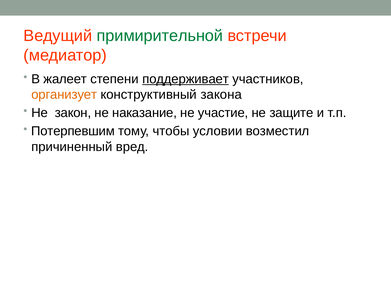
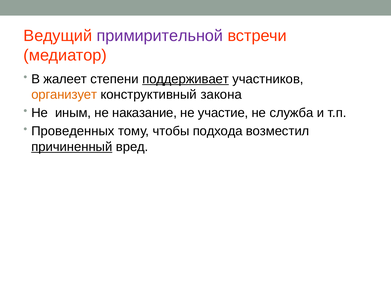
примирительной colour: green -> purple
закон: закон -> иным
защите: защите -> служба
Потерпевшим: Потерпевшим -> Проведенных
условии: условии -> подхода
причиненный underline: none -> present
